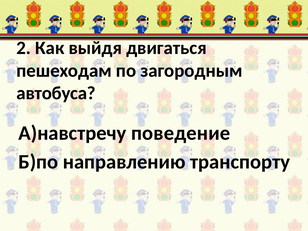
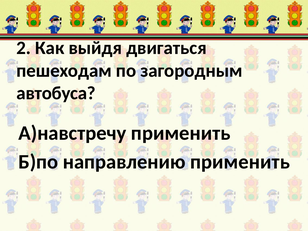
А)навстречу поведение: поведение -> применить
направлению транспорту: транспорту -> применить
